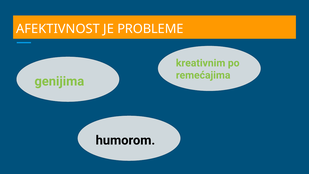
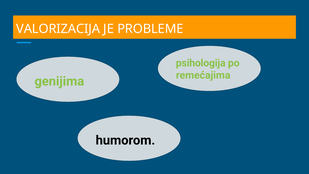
AFEKTIVNOST: AFEKTIVNOST -> VALORIZACIJA
kreativnim: kreativnim -> psihologija
